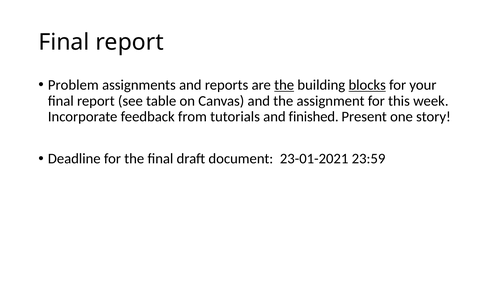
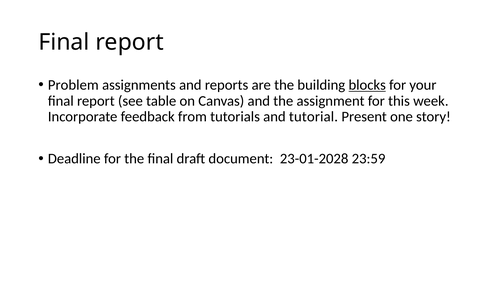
the at (284, 85) underline: present -> none
finished: finished -> tutorial
23-01-2021: 23-01-2021 -> 23-01-2028
